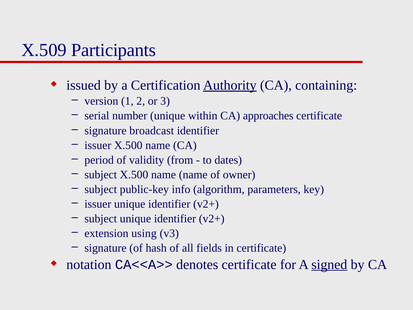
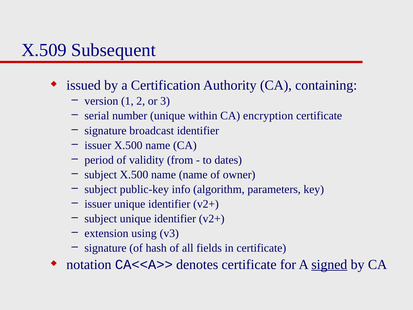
Participants: Participants -> Subsequent
Authority underline: present -> none
approaches: approaches -> encryption
